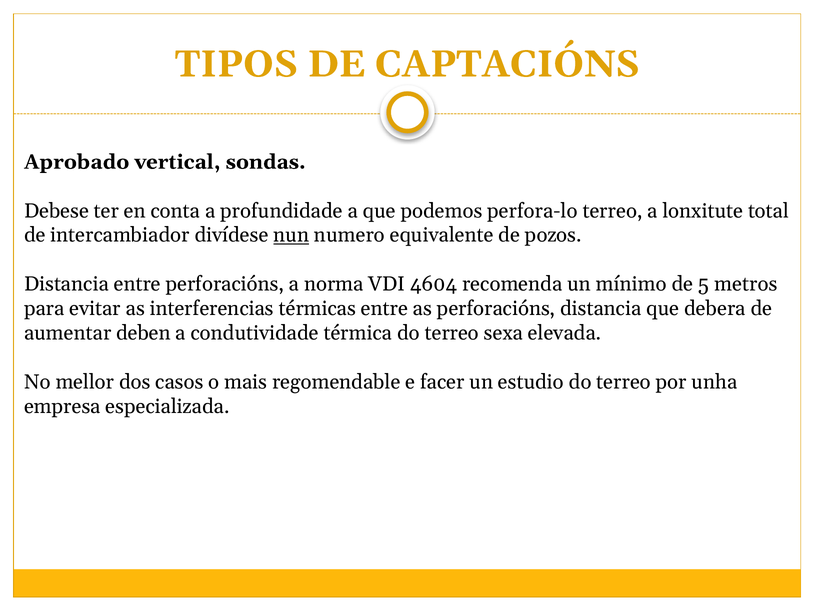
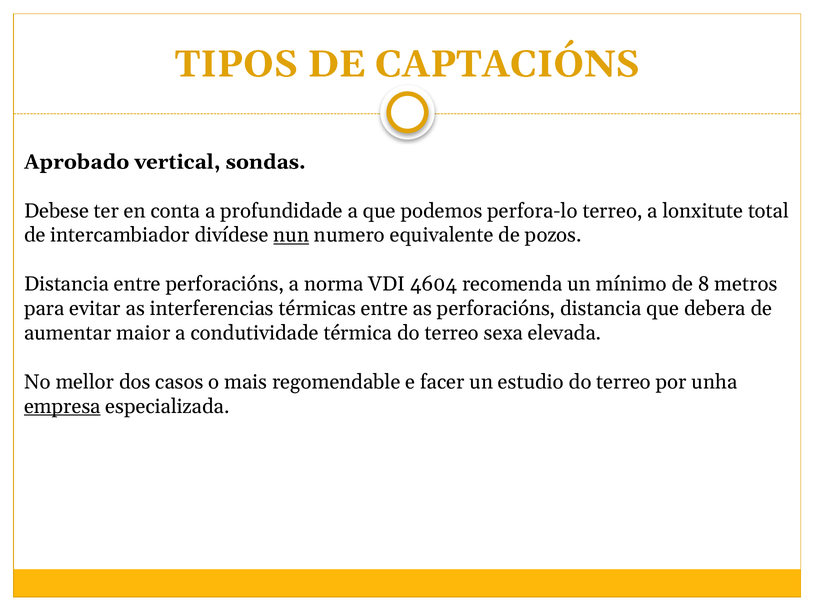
5: 5 -> 8
deben: deben -> maior
empresa underline: none -> present
